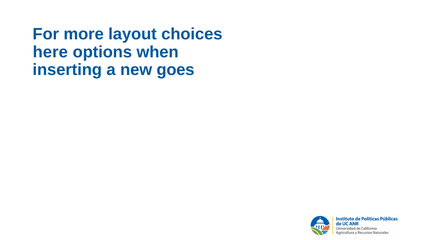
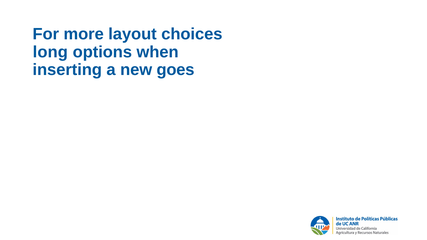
here: here -> long
